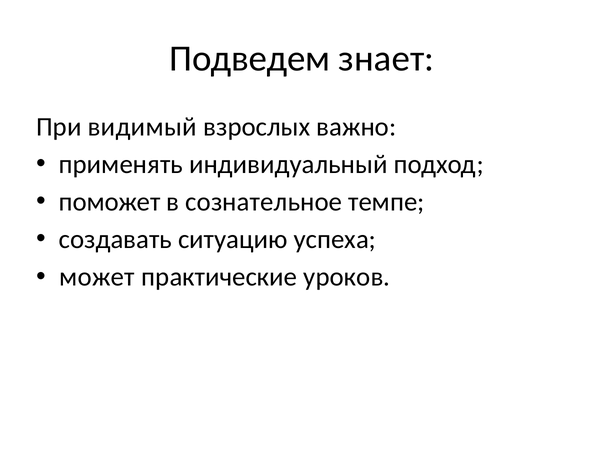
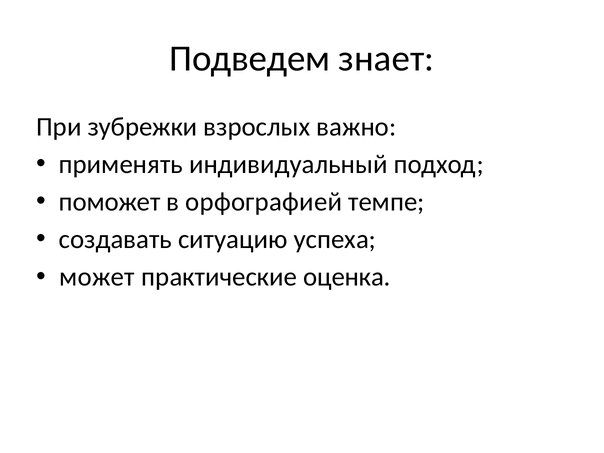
видимый: видимый -> зубрежки
сознательное: сознательное -> орфографией
уроков: уроков -> оценка
